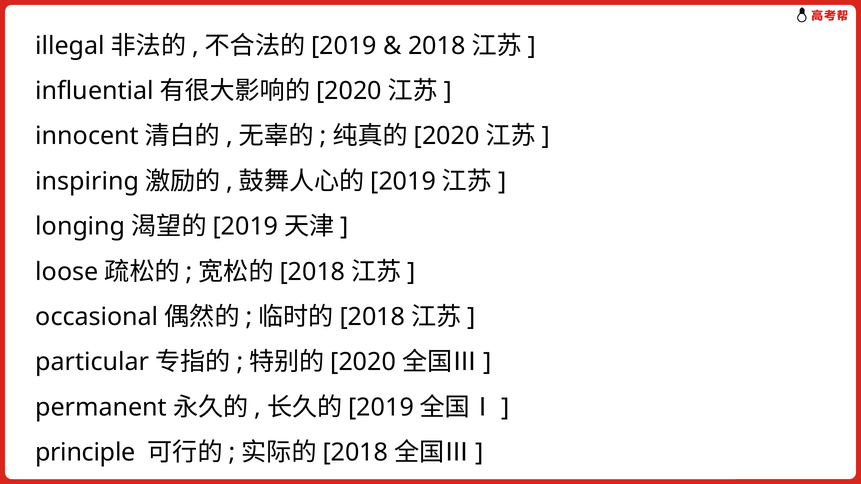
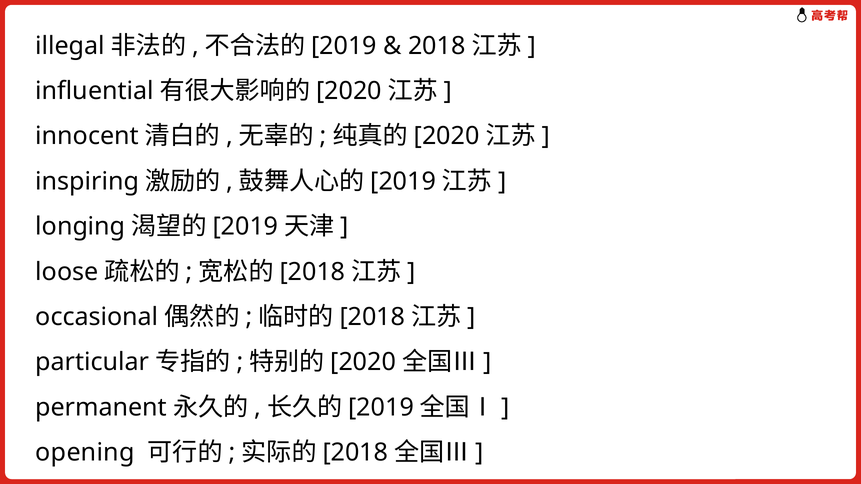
principle: principle -> opening
